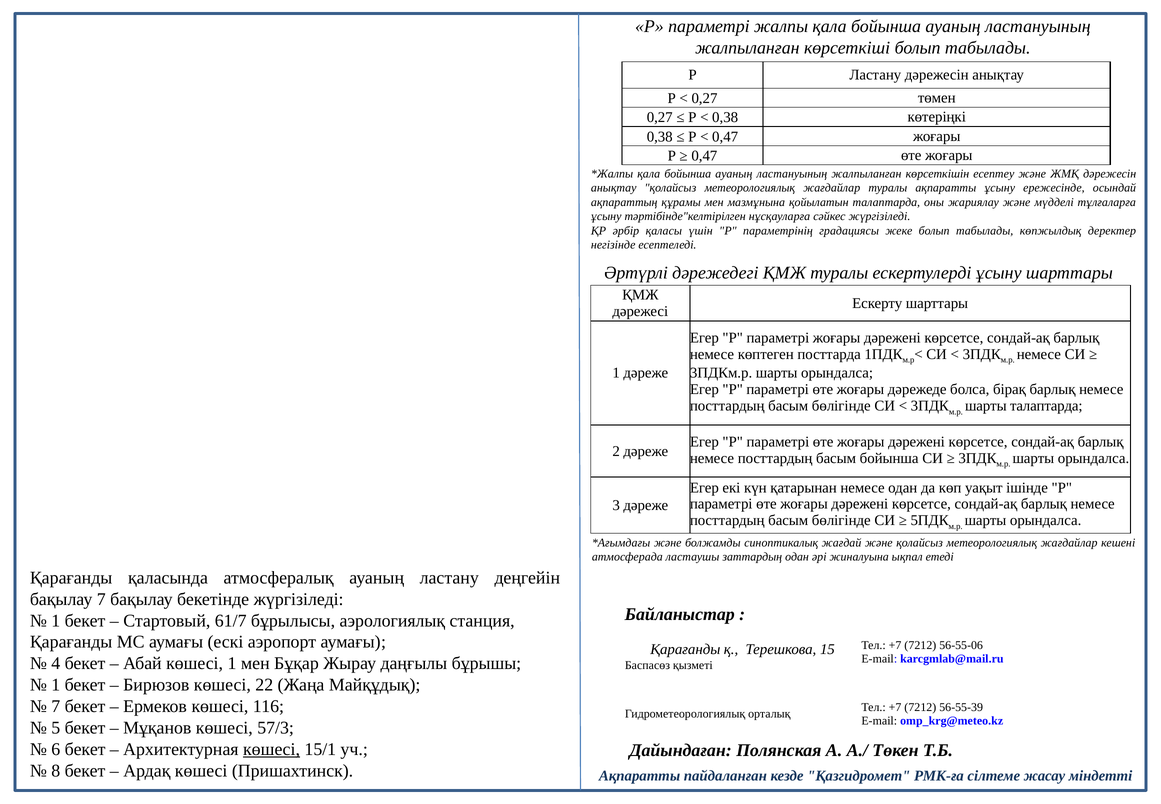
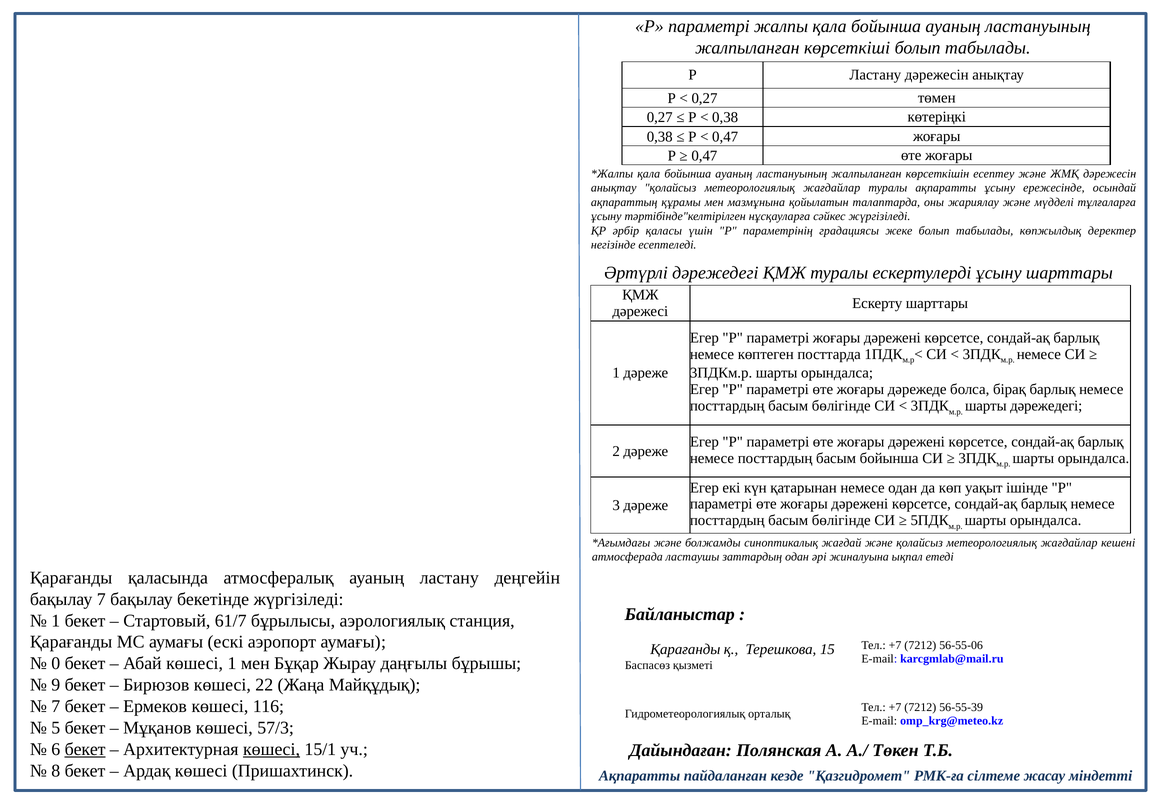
шарты талаптарда: талаптарда -> дәрежедегі
4: 4 -> 0
1 at (56, 685): 1 -> 9
бекет at (85, 749) underline: none -> present
